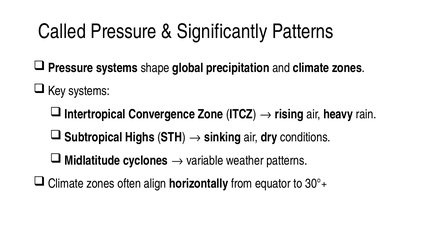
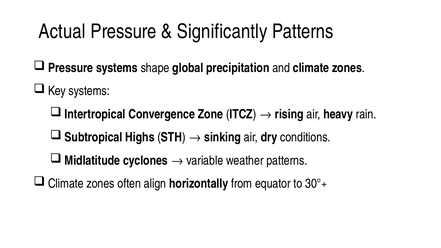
Called: Called -> Actual
